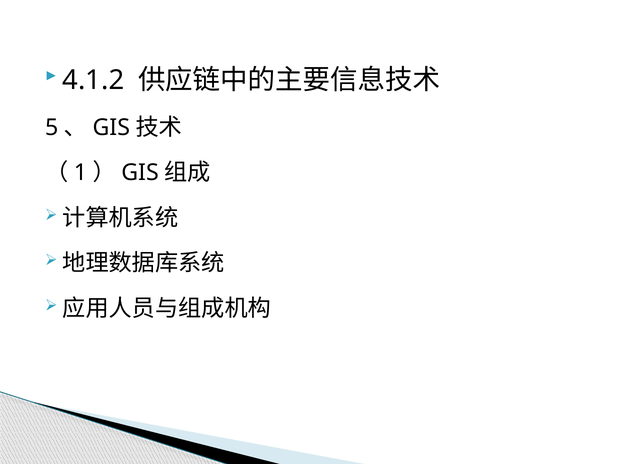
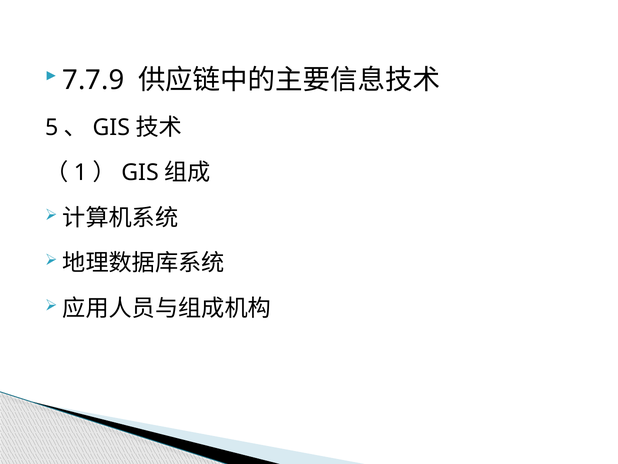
4.1.2: 4.1.2 -> 7.7.9
